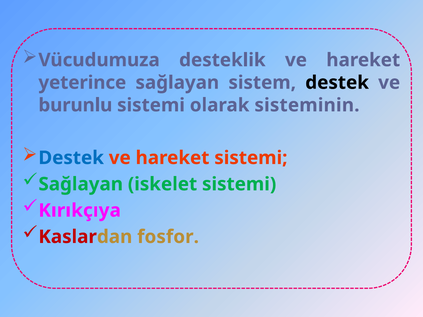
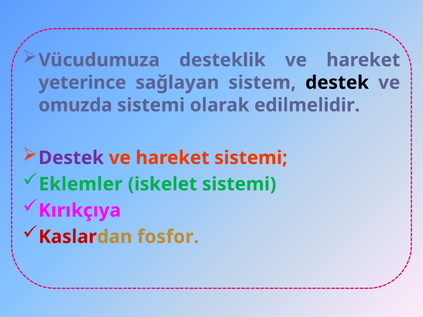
burunlu: burunlu -> omuzda
sisteminin: sisteminin -> edilmelidir
Destek at (71, 158) colour: blue -> purple
Sağlayan at (81, 184): Sağlayan -> Eklemler
